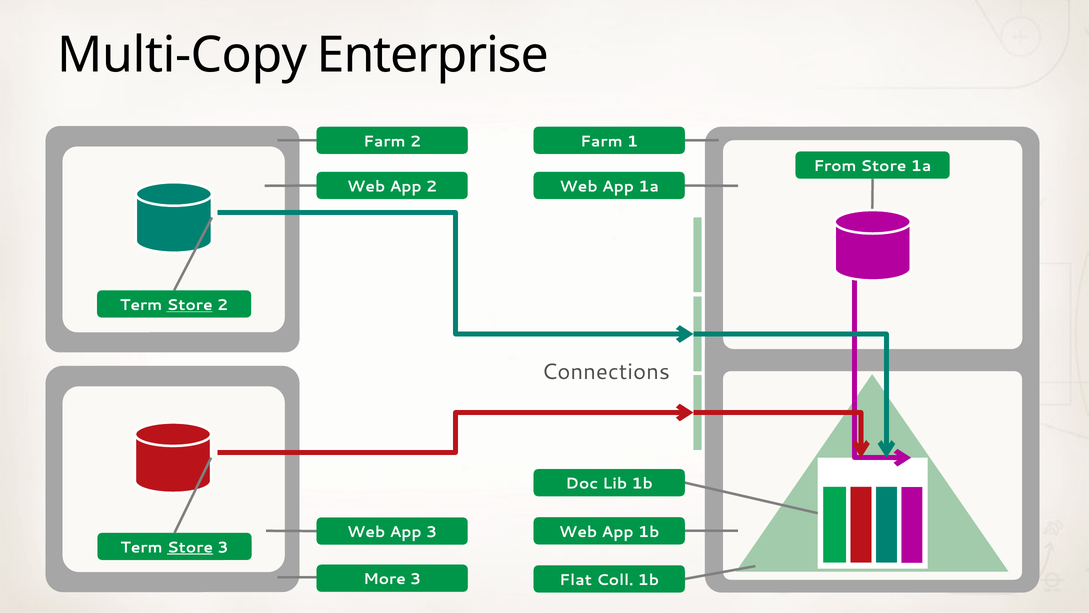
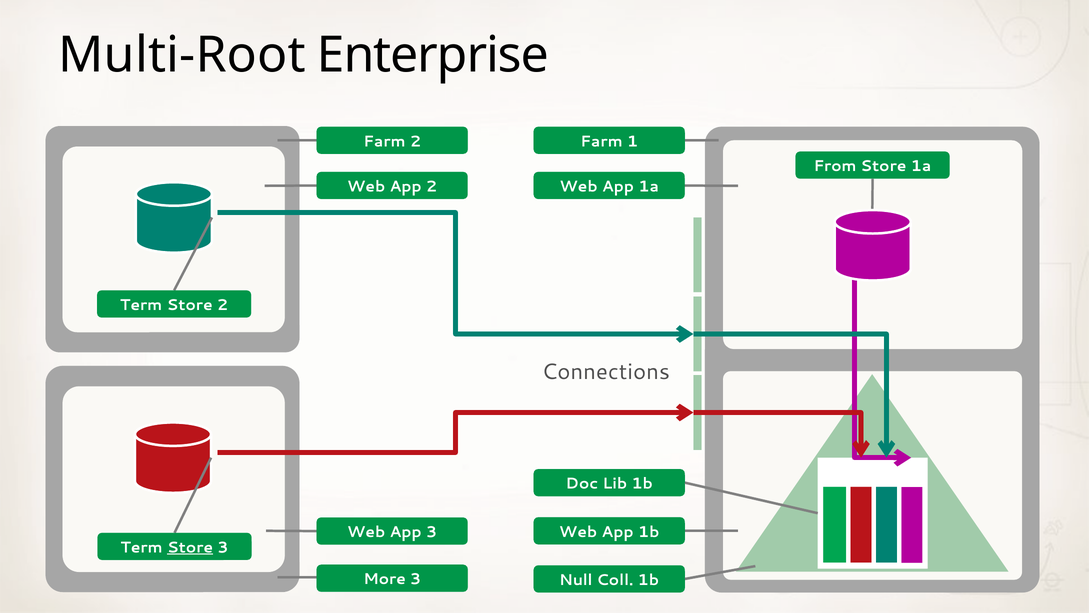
Multi-Copy: Multi-Copy -> Multi-Root
Store at (190, 305) underline: present -> none
Flat: Flat -> Null
